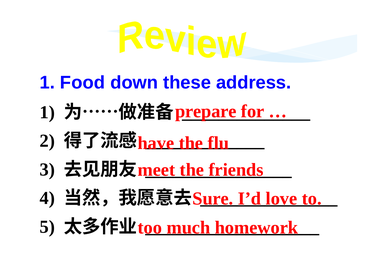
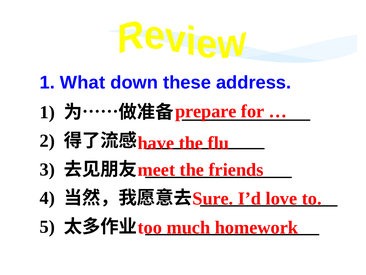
Food: Food -> What
